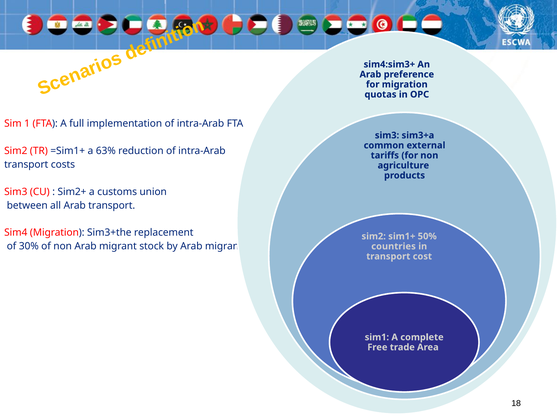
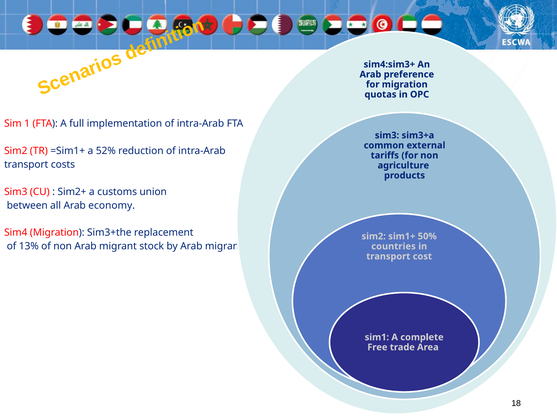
63%: 63% -> 52%
Arab transport: transport -> economy
30%: 30% -> 13%
